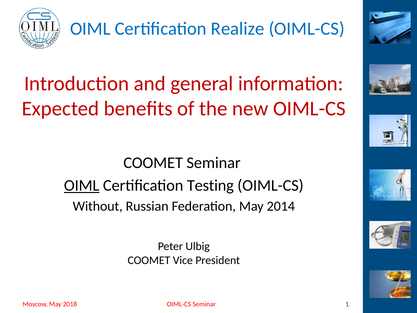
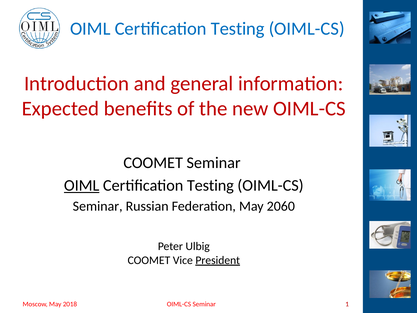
Realize at (238, 29): Realize -> Testing
Without at (98, 206): Without -> Seminar
2014: 2014 -> 2060
President underline: none -> present
